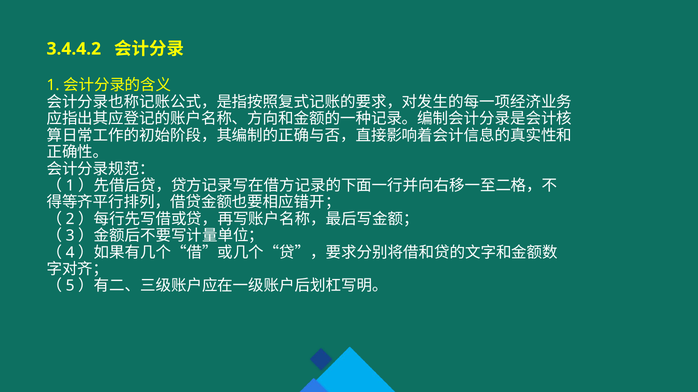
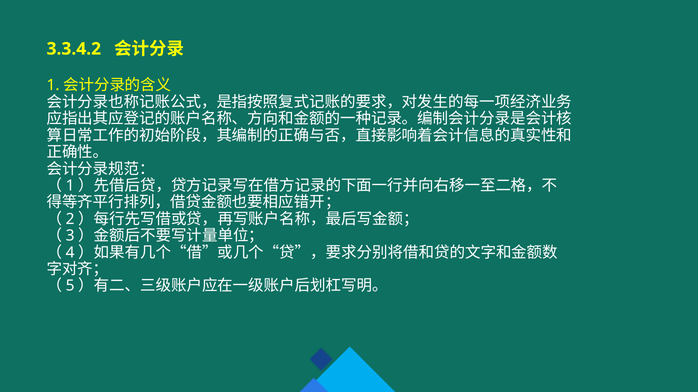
3.4.4.2: 3.4.4.2 -> 3.3.4.2
